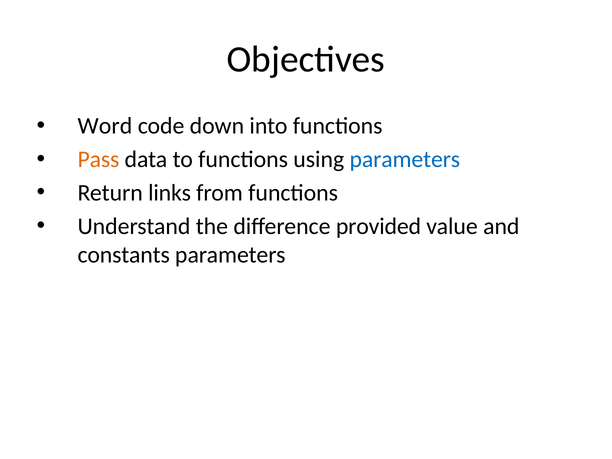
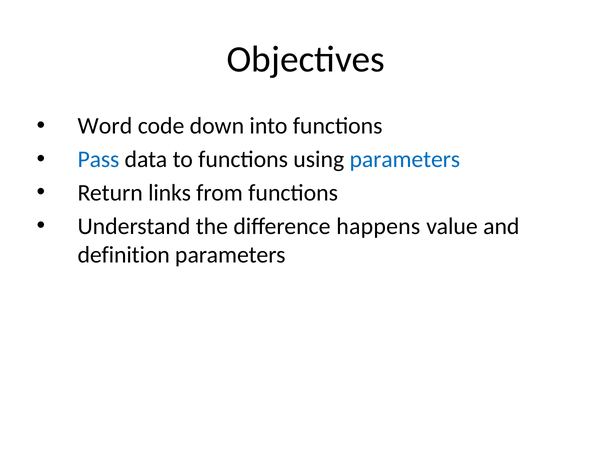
Pass colour: orange -> blue
provided: provided -> happens
constants: constants -> definition
